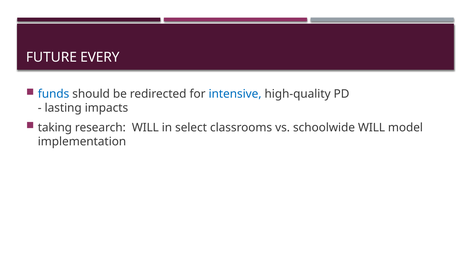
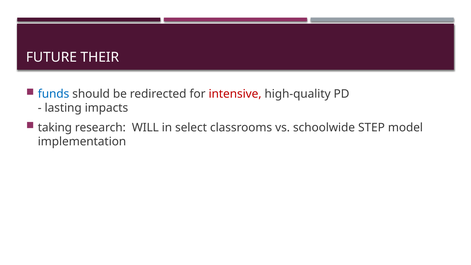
EVERY: EVERY -> THEIR
intensive colour: blue -> red
schoolwide WILL: WILL -> STEP
